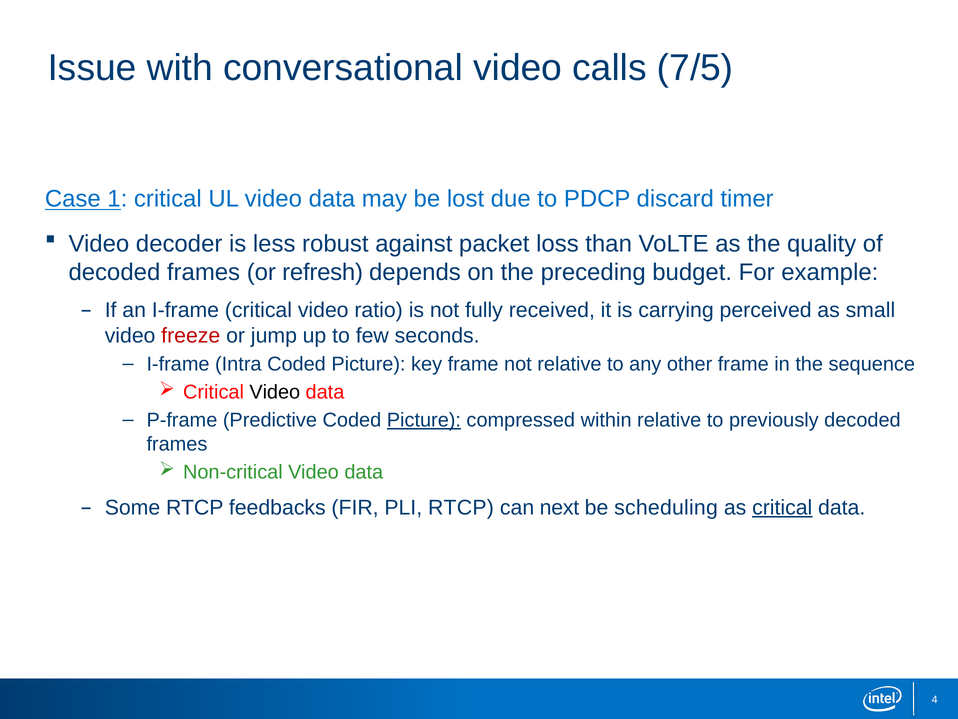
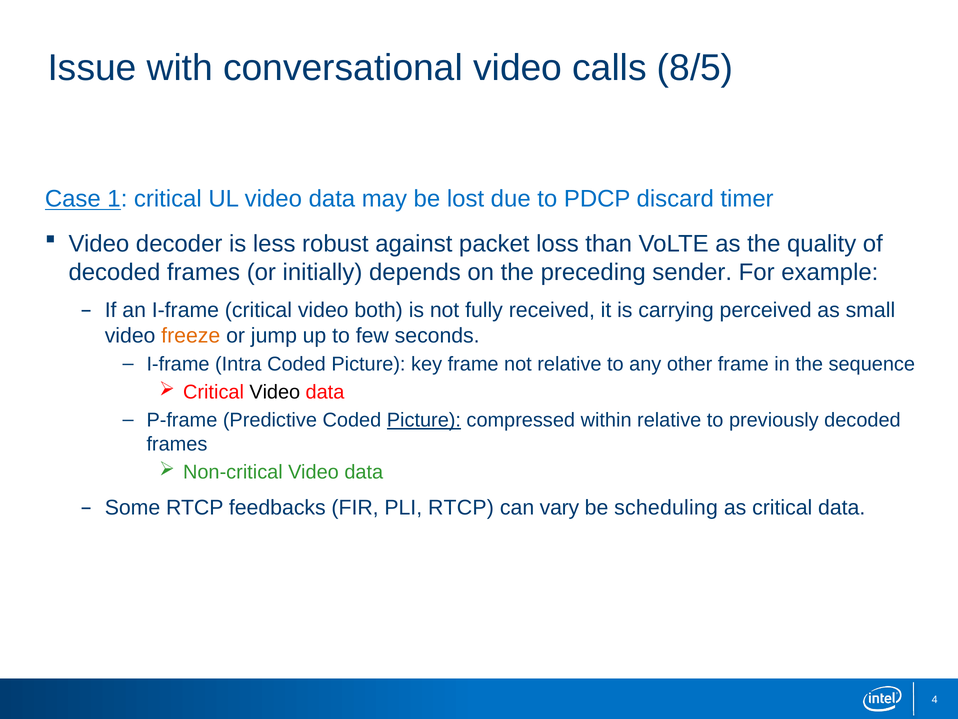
7/5: 7/5 -> 8/5
refresh: refresh -> initially
budget: budget -> sender
ratio: ratio -> both
freeze colour: red -> orange
next: next -> vary
critical at (782, 507) underline: present -> none
